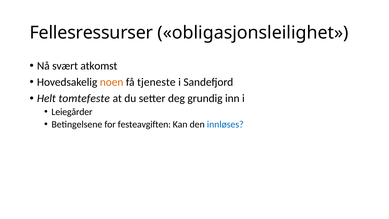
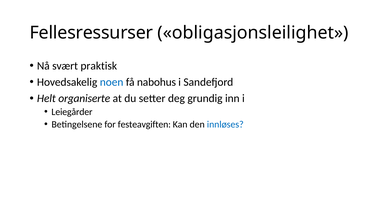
atkomst: atkomst -> praktisk
noen colour: orange -> blue
tjeneste: tjeneste -> nabohus
tomtefeste: tomtefeste -> organiserte
